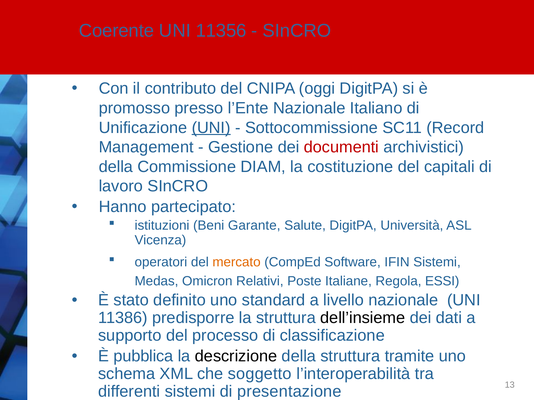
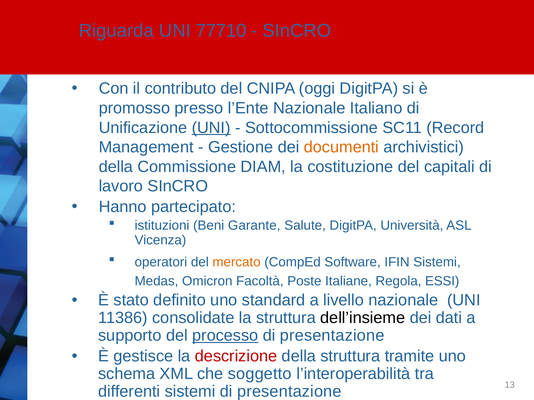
Coerente: Coerente -> Riguarda
11356: 11356 -> 77710
documenti colour: red -> orange
Relativi: Relativi -> Facoltà
predisporre: predisporre -> consolidate
processo underline: none -> present
classificazione at (332, 336): classificazione -> presentazione
pubblica: pubblica -> gestisce
descrizione colour: black -> red
